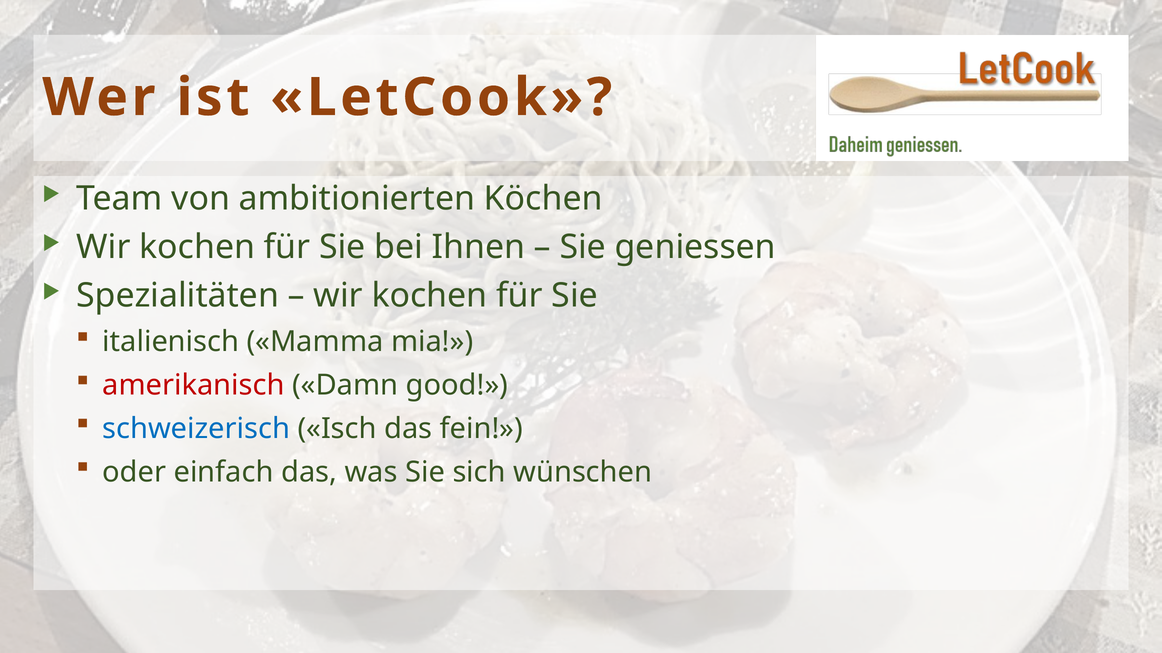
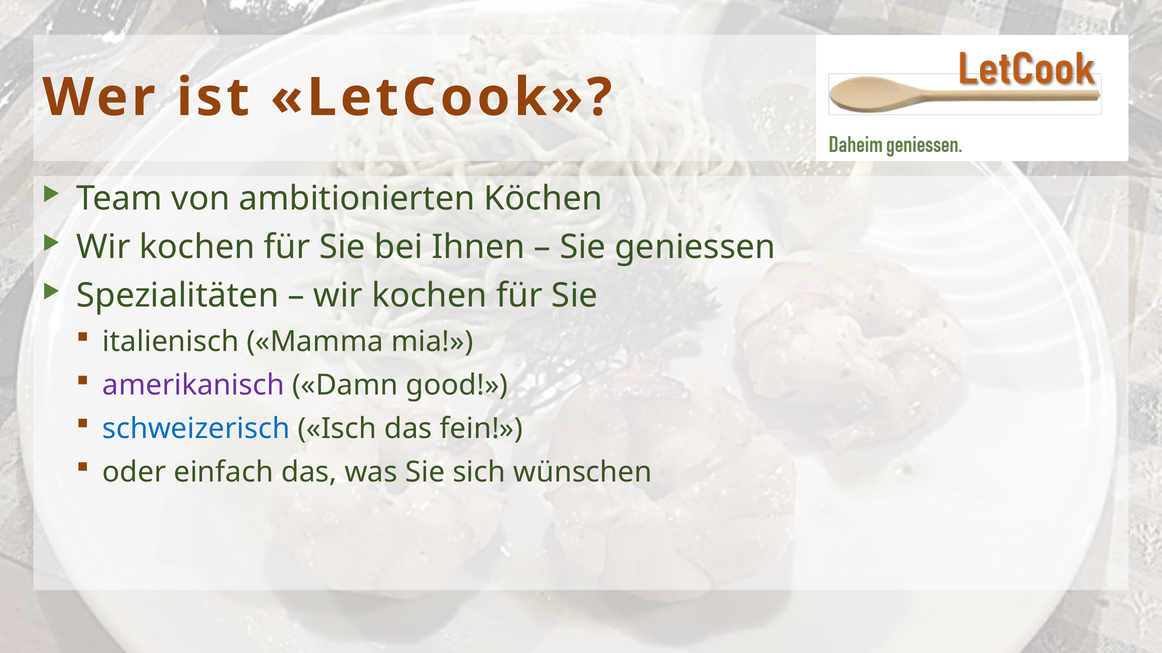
amerikanisch colour: red -> purple
